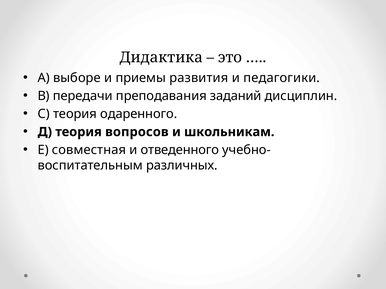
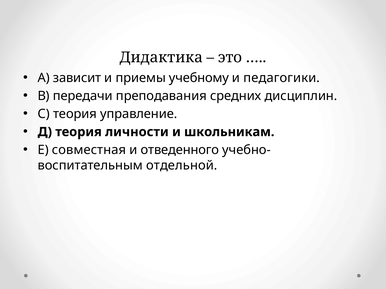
выборе: выборе -> зависит
развития: развития -> учебному
заданий: заданий -> средних
одаренного: одаренного -> управление
вопросов: вопросов -> личности
различных: различных -> отдельной
